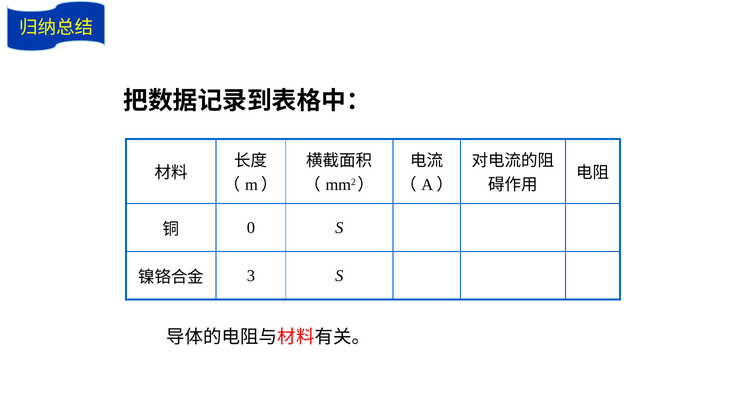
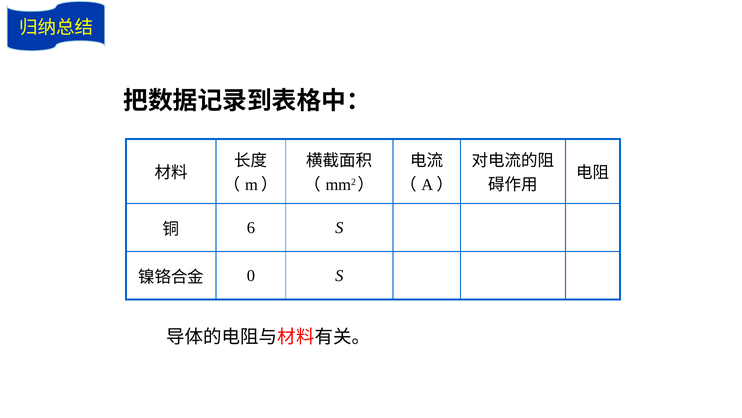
0: 0 -> 6
3: 3 -> 0
